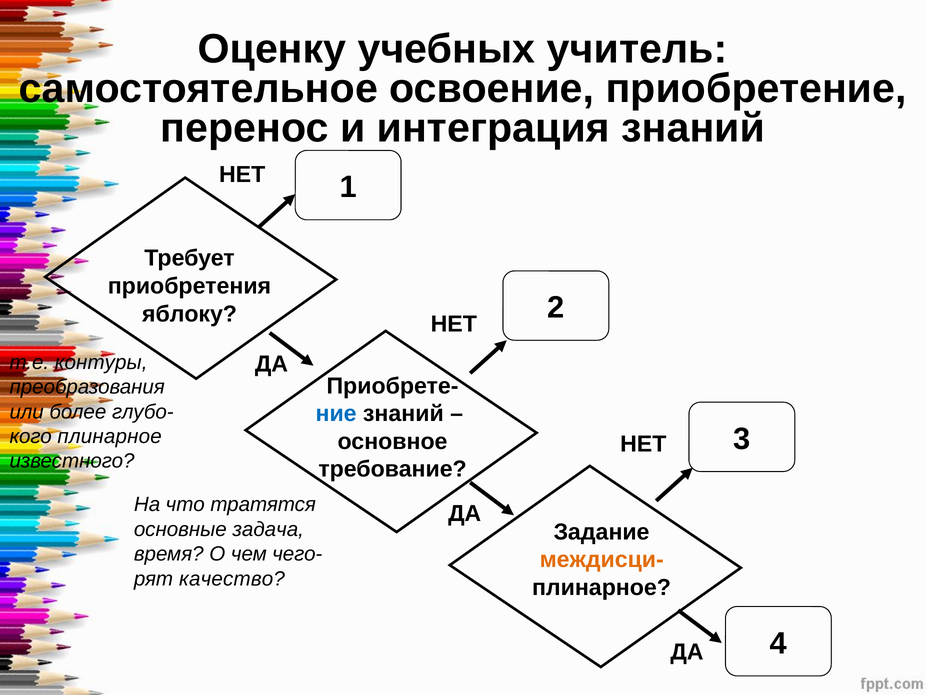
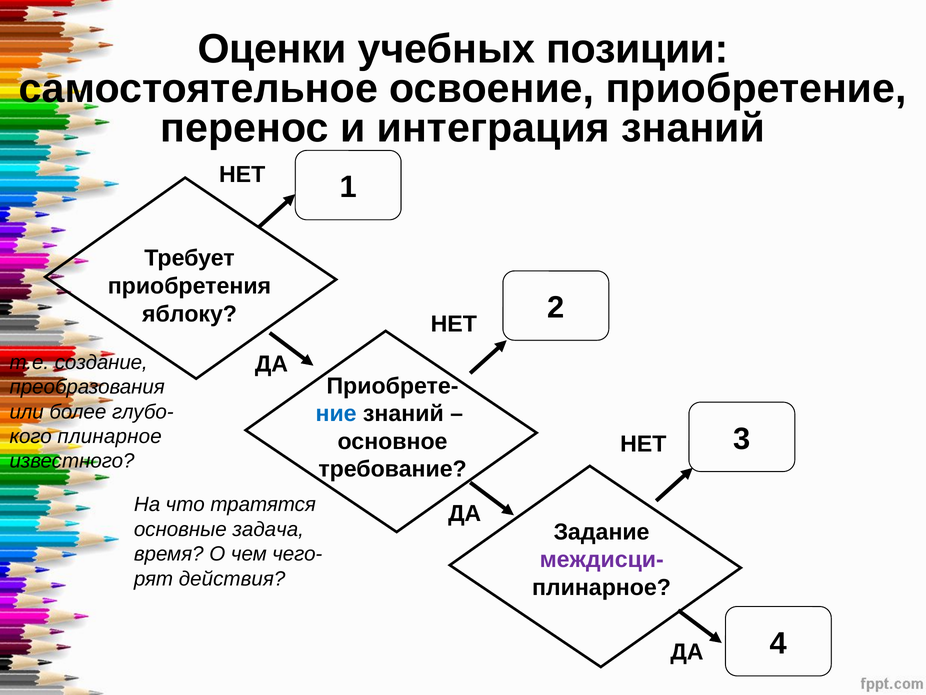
Оценку: Оценку -> Оценки
учитель: учитель -> позиции
контуры: контуры -> создание
междисци- colour: orange -> purple
качество: качество -> действия
